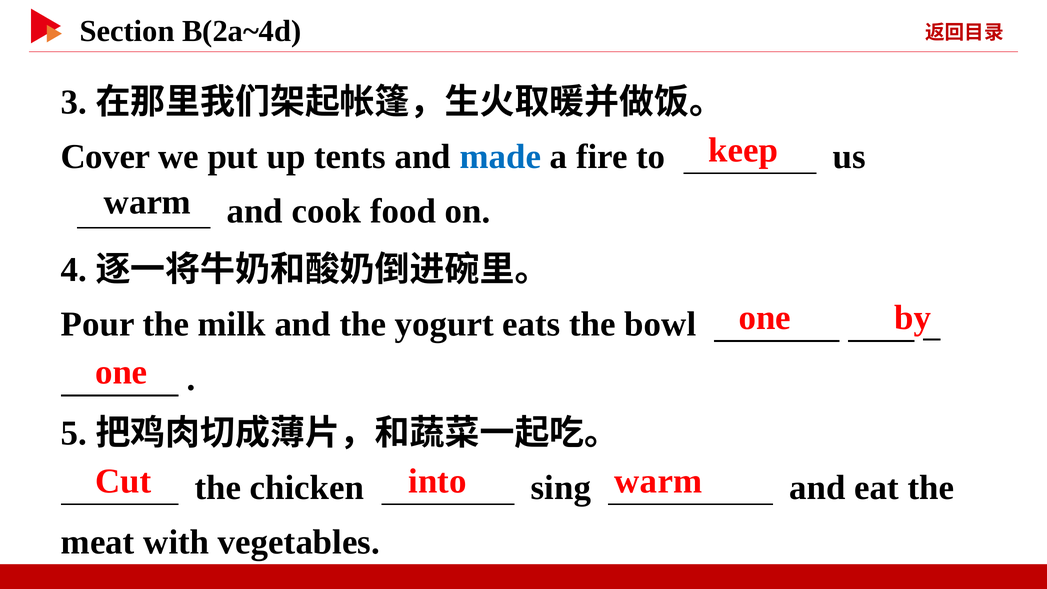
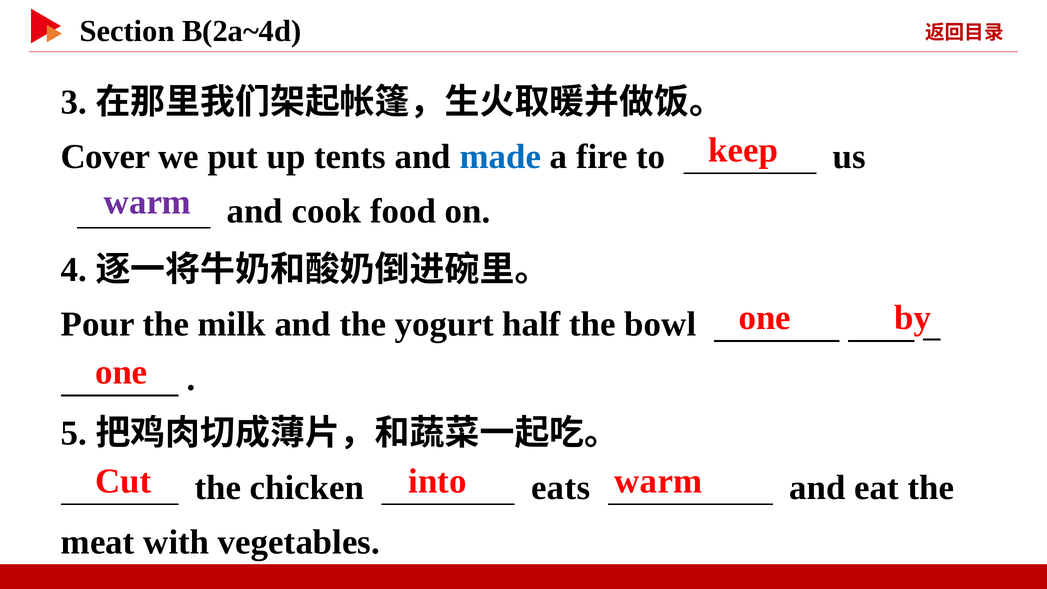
warm at (147, 202) colour: black -> purple
eats: eats -> half
sing: sing -> eats
